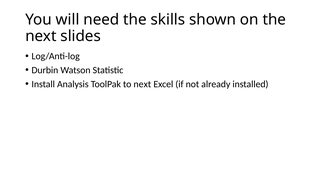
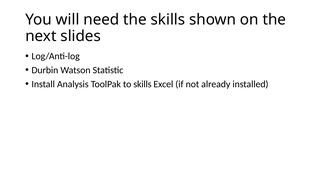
to next: next -> skills
